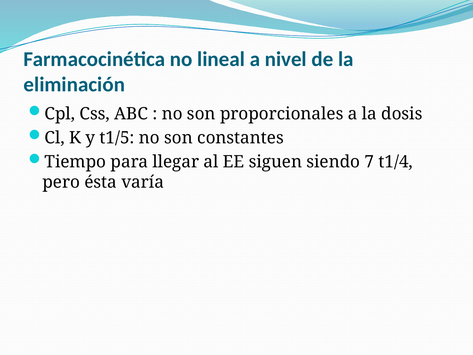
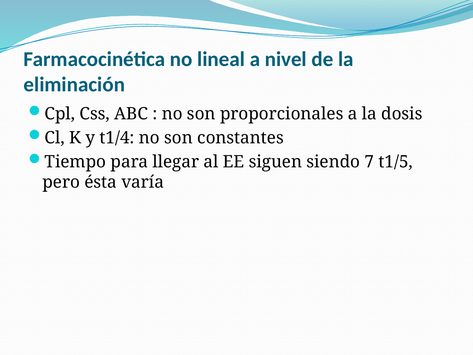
t1/5: t1/5 -> t1/4
t1/4: t1/4 -> t1/5
